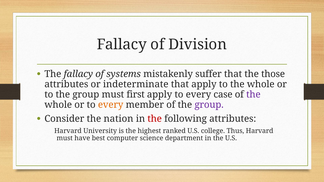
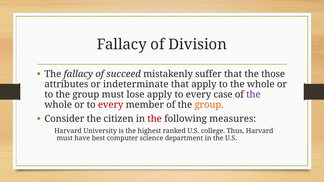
systems: systems -> succeed
first: first -> lose
every at (111, 105) colour: orange -> red
group at (209, 105) colour: purple -> orange
nation: nation -> citizen
following attributes: attributes -> measures
